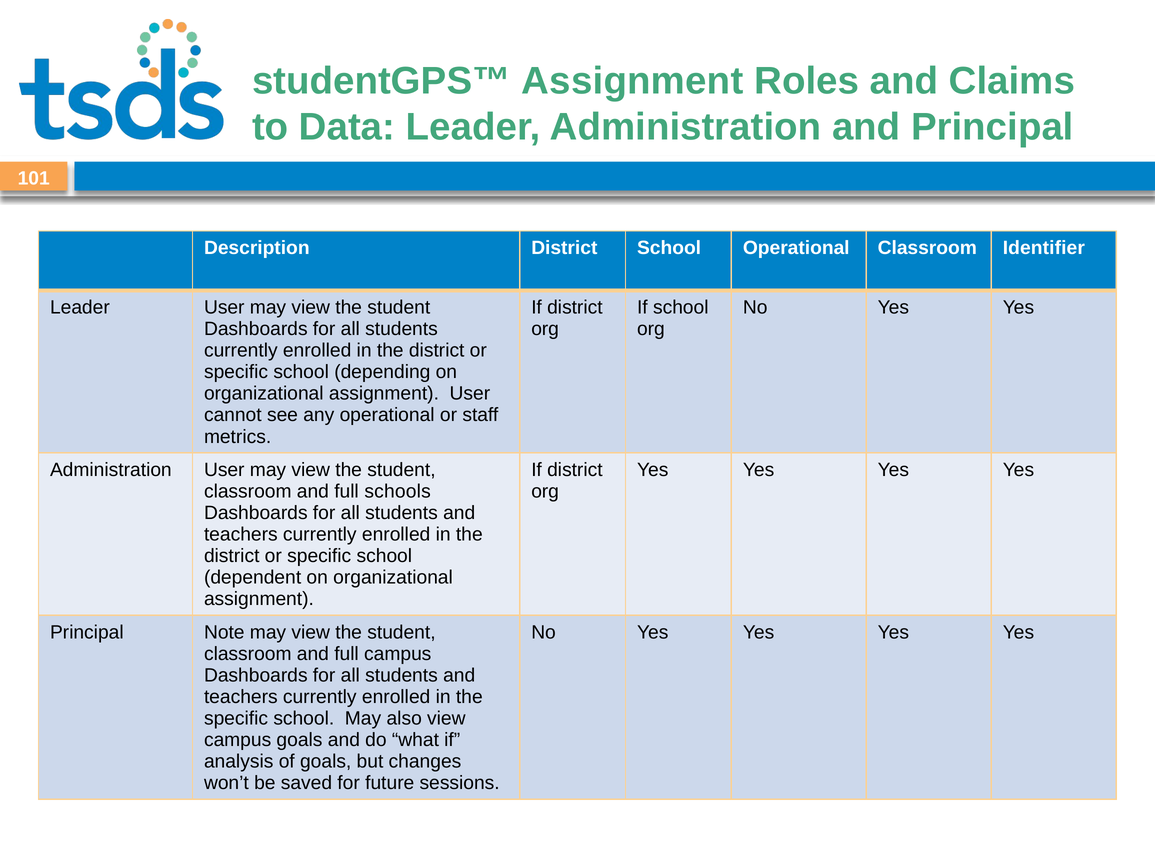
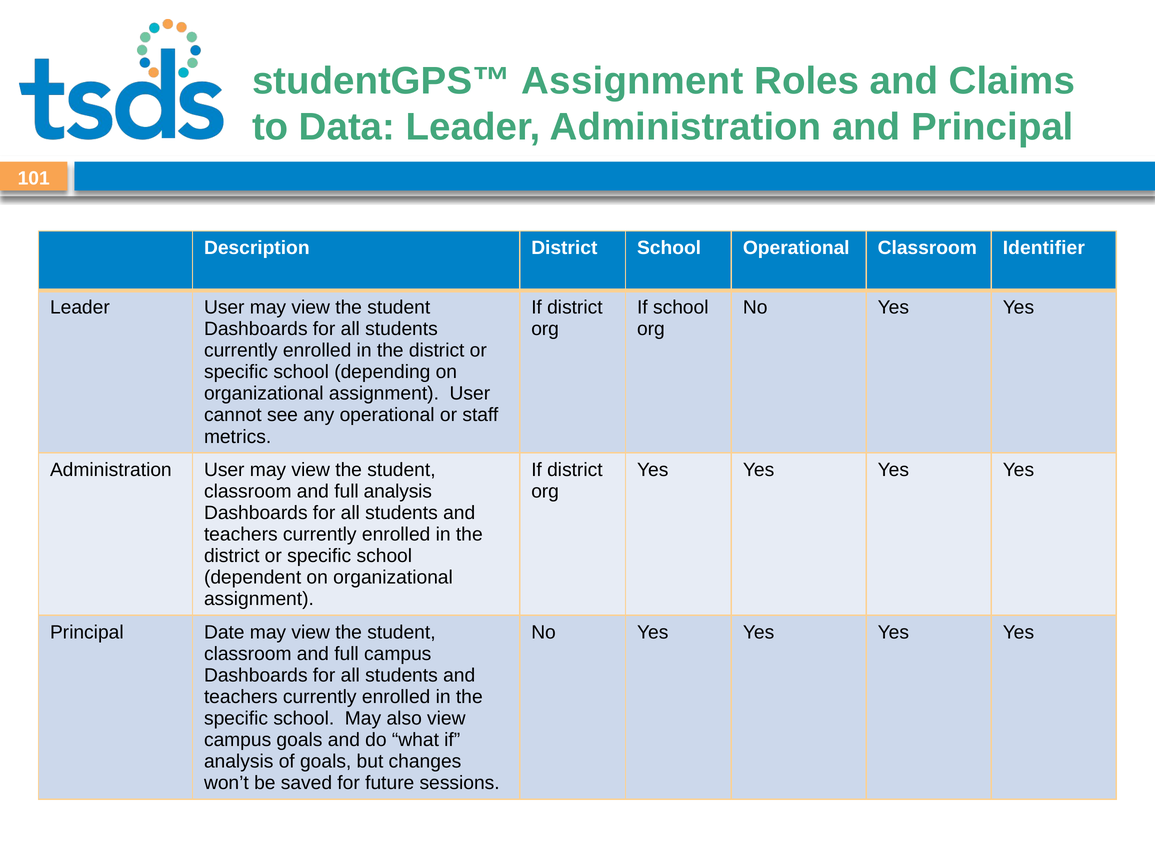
full schools: schools -> analysis
Note: Note -> Date
